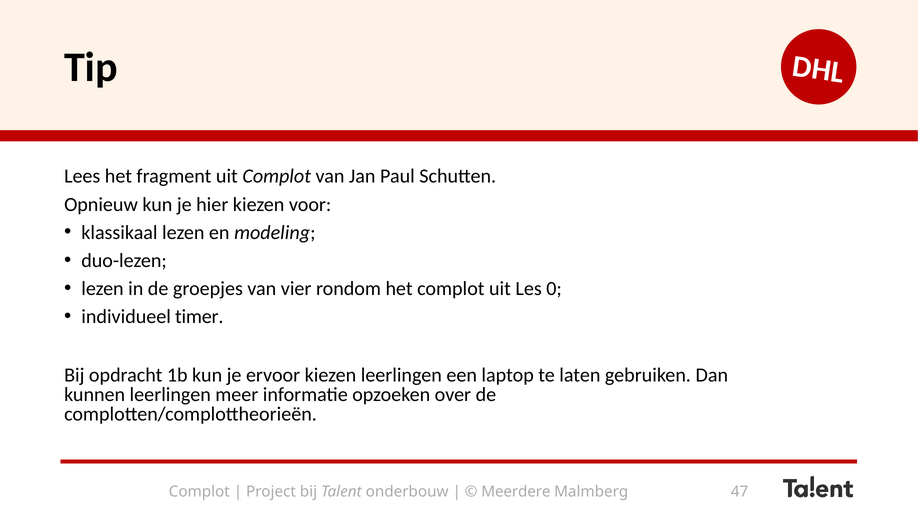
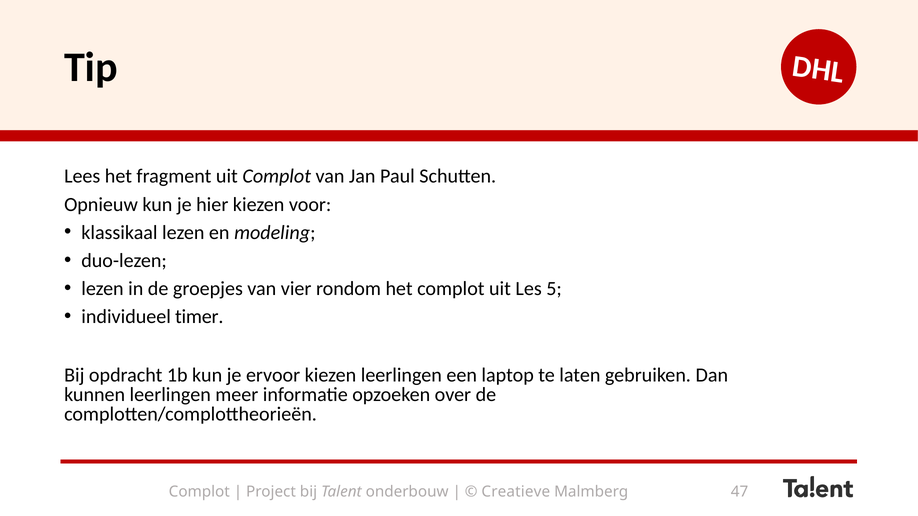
0: 0 -> 5
Meerdere: Meerdere -> Creatieve
